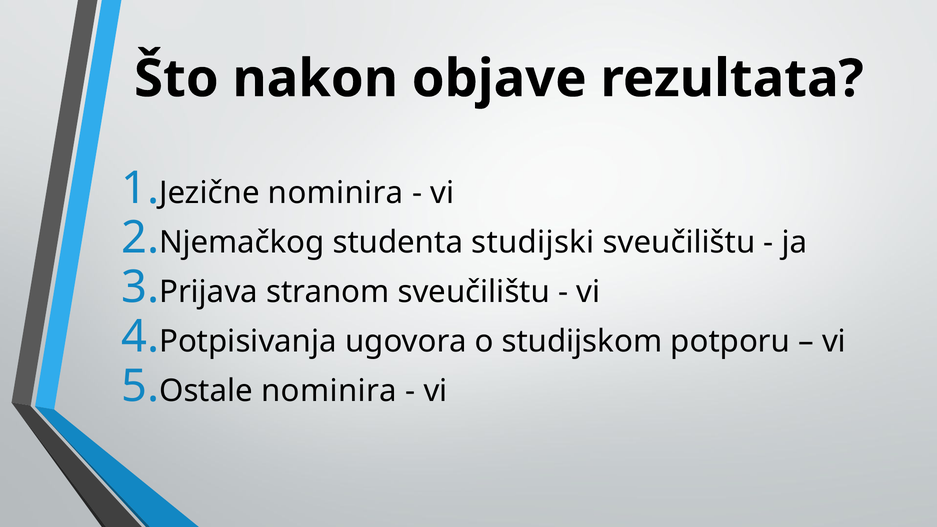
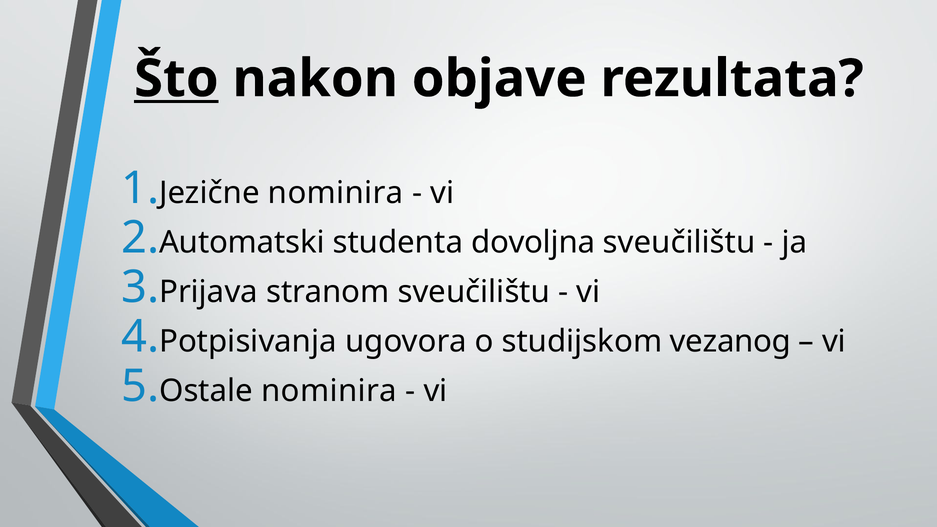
Što underline: none -> present
Njemačkog: Njemačkog -> Automatski
studijski: studijski -> dovoljna
potporu: potporu -> vezanog
